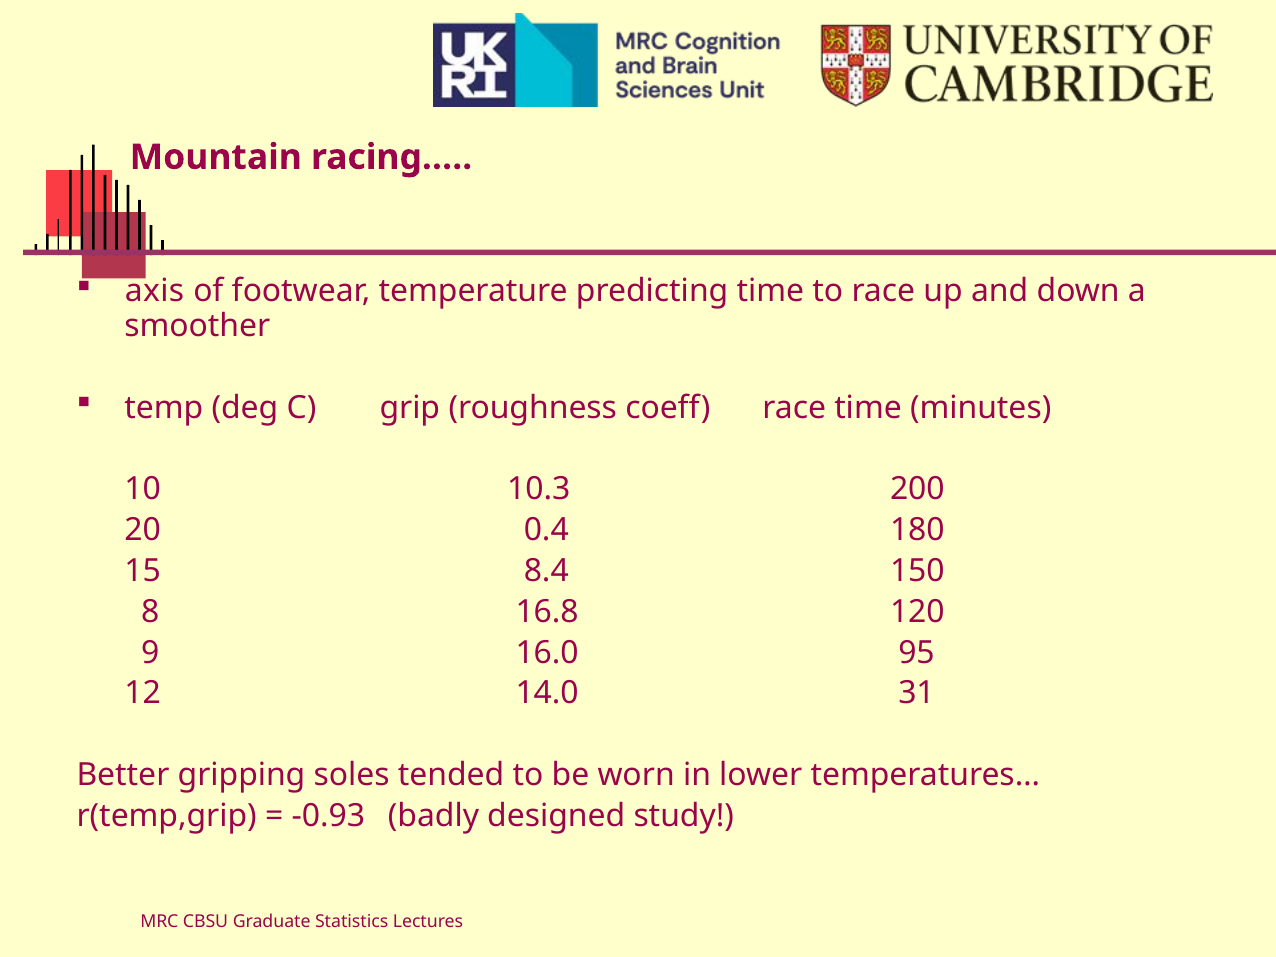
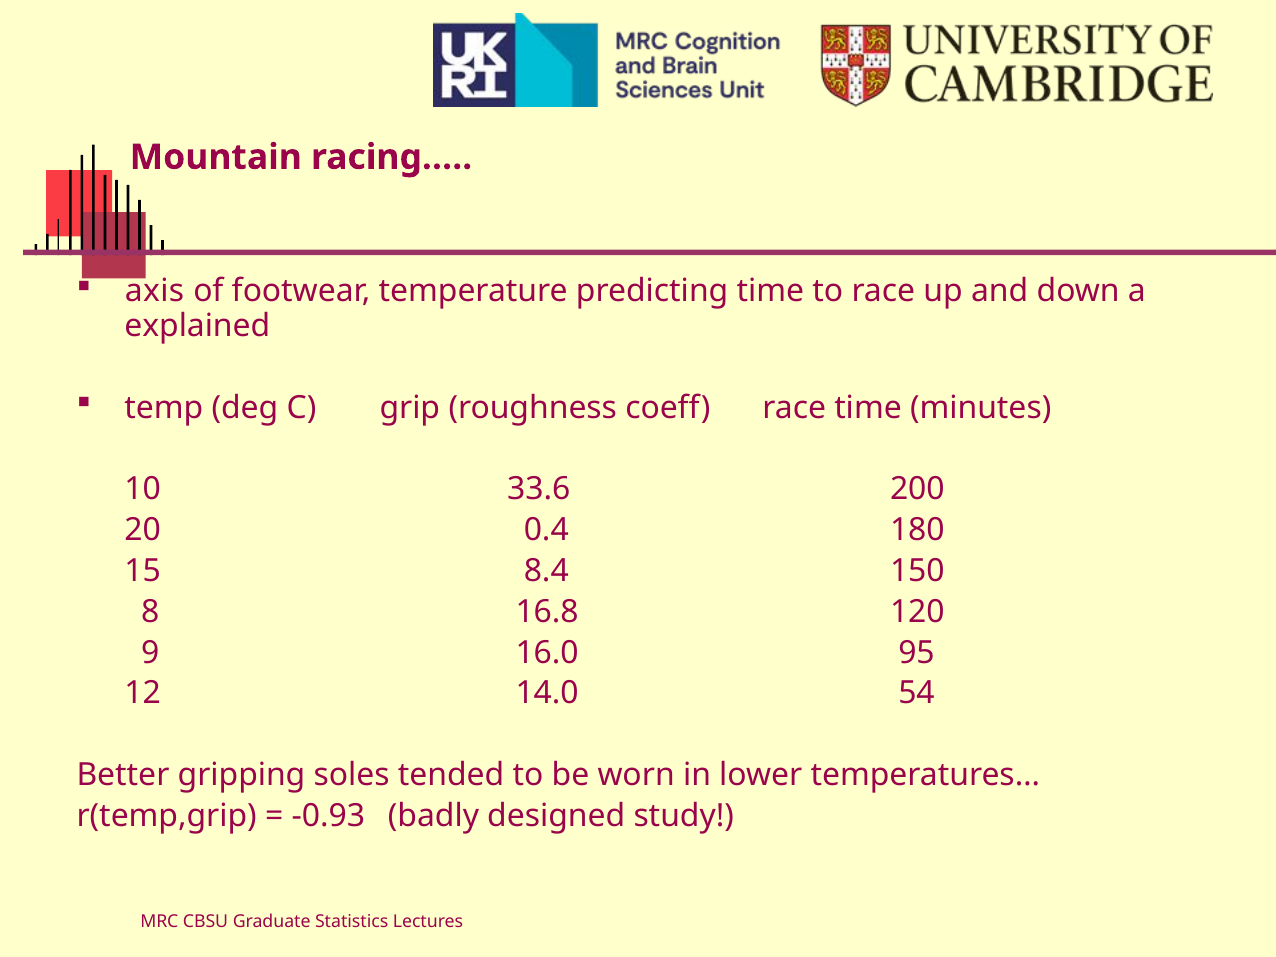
smoother: smoother -> explained
10.3: 10.3 -> 33.6
31: 31 -> 54
